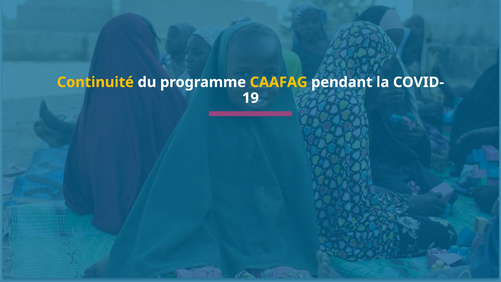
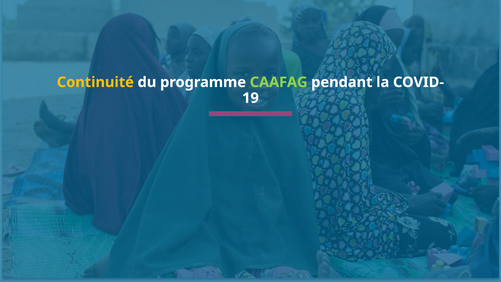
CAAFAG colour: yellow -> light green
